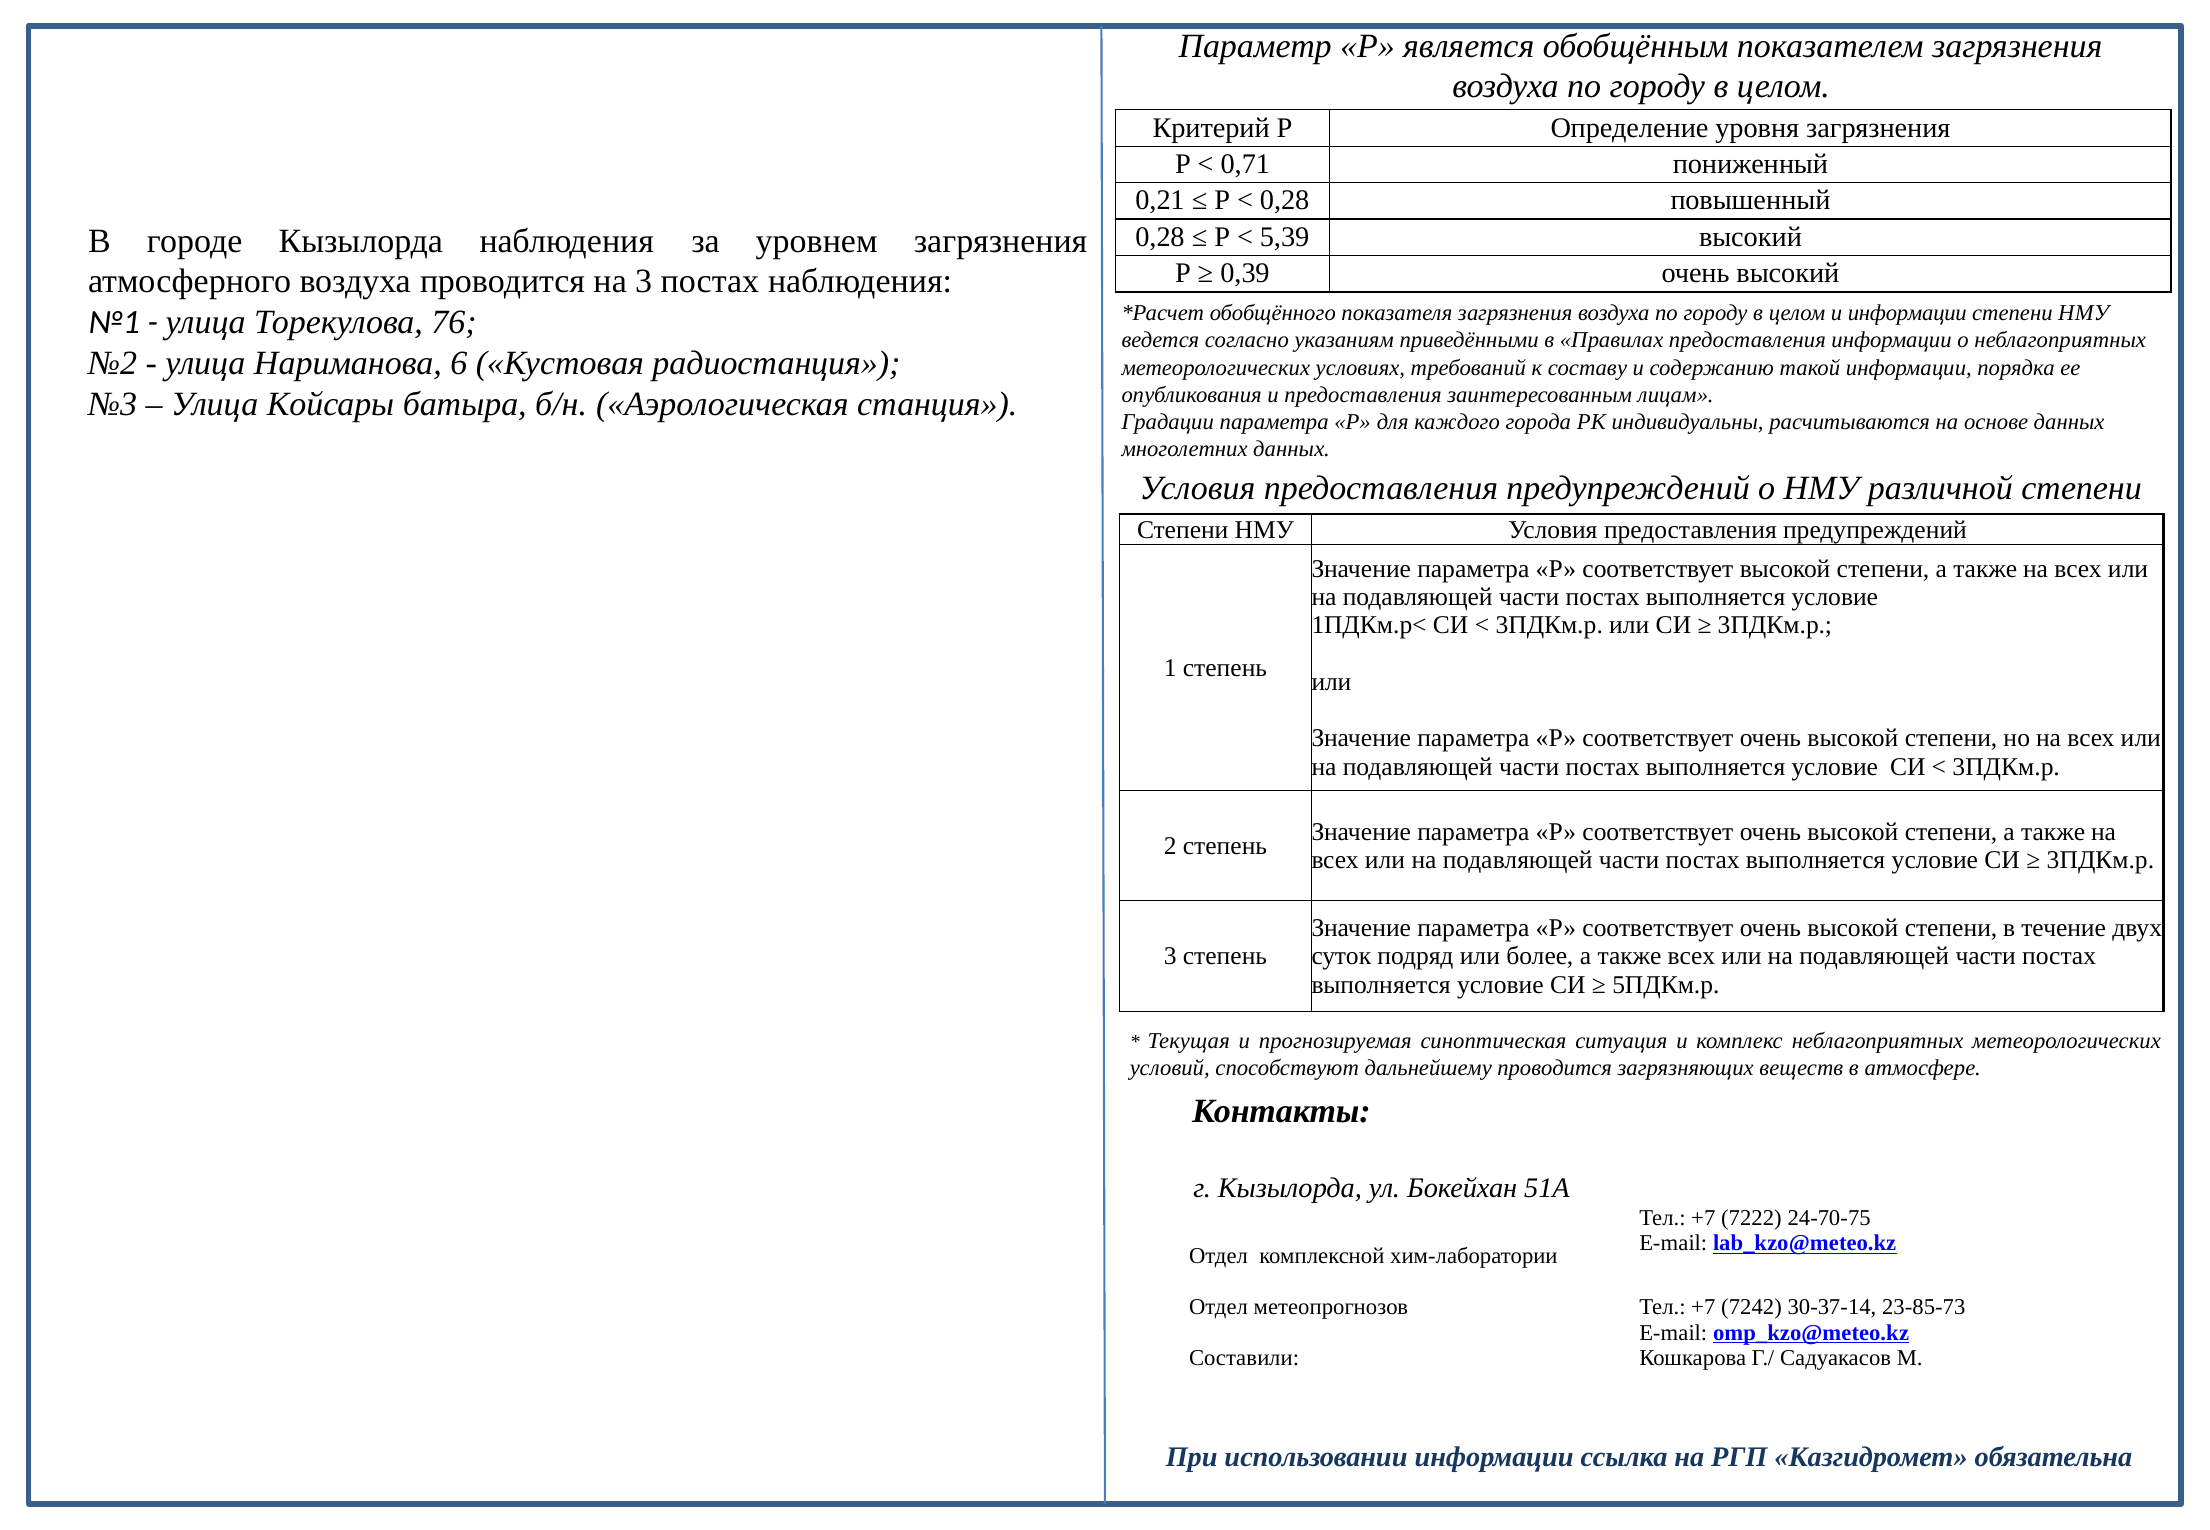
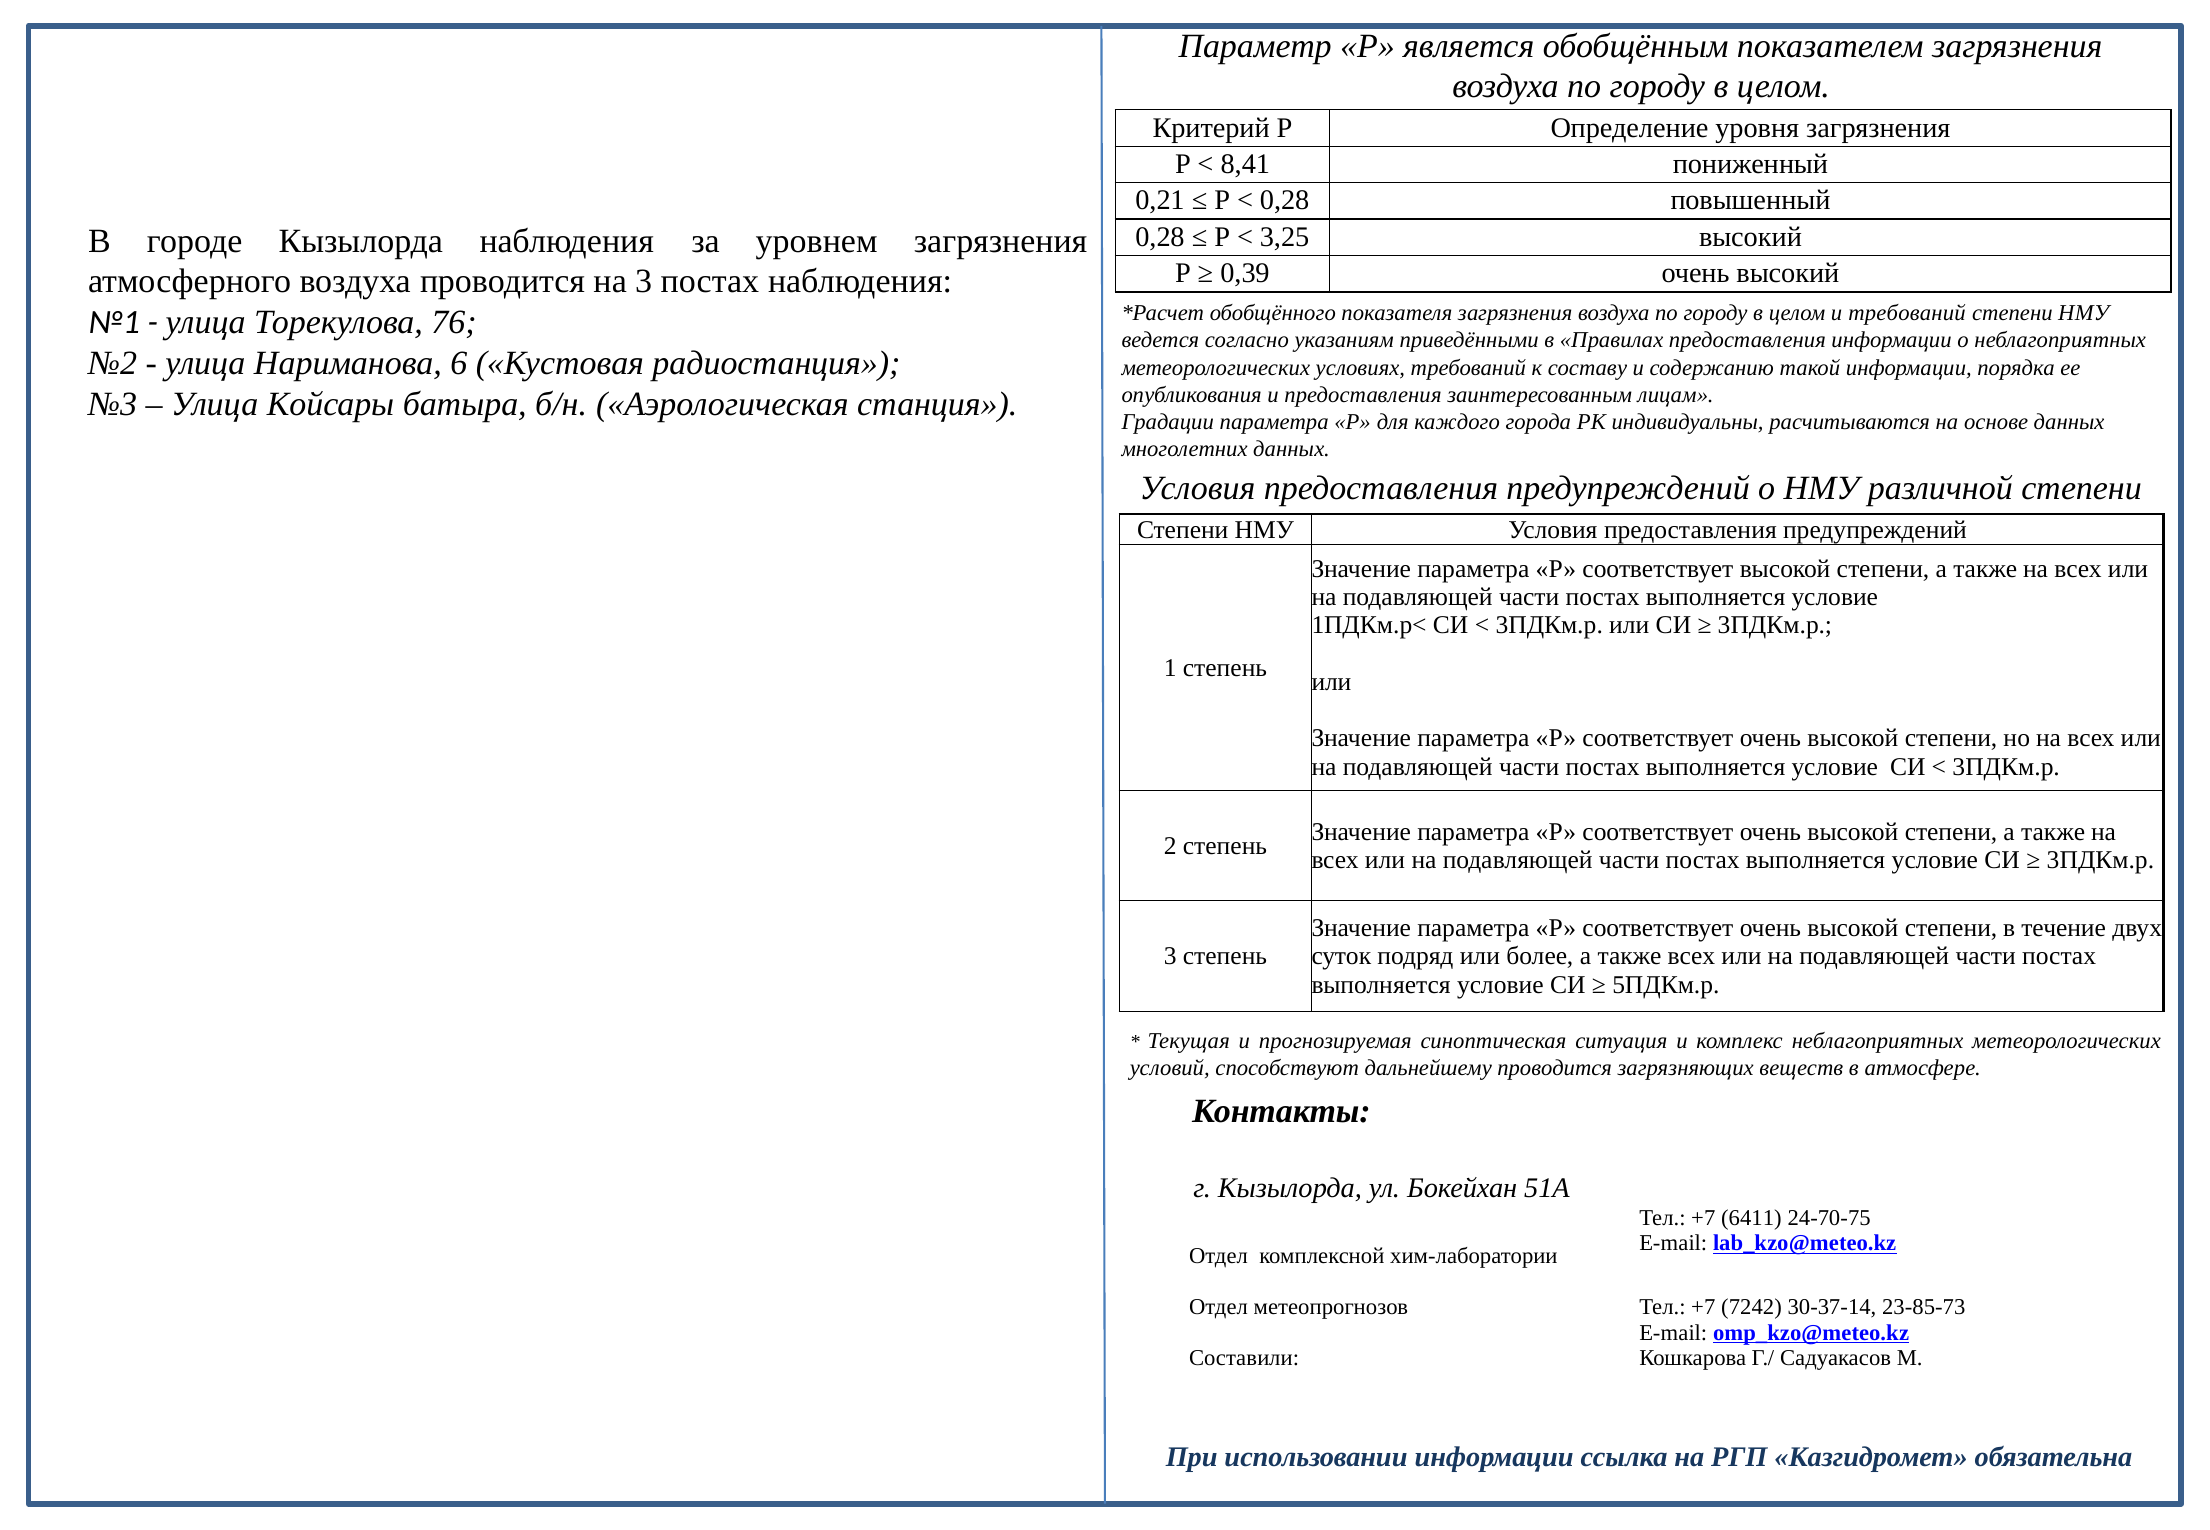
0,71: 0,71 -> 8,41
5,39: 5,39 -> 3,25
и информации: информации -> требований
7222: 7222 -> 6411
